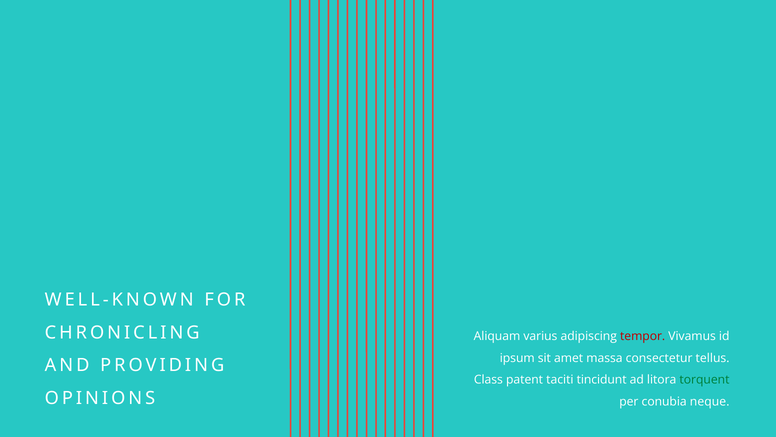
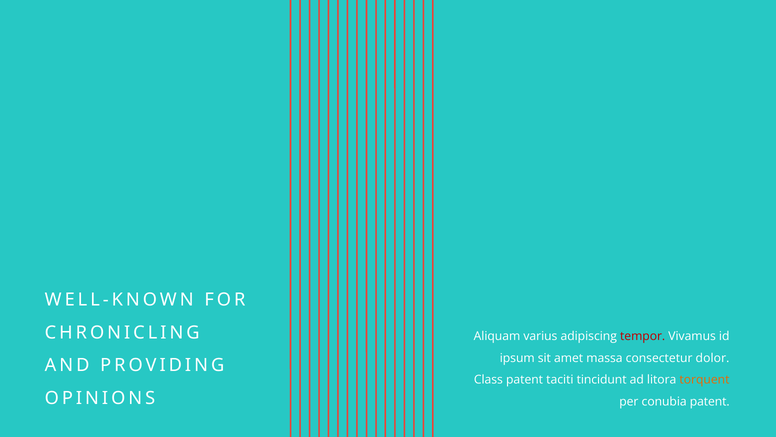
tellus: tellus -> dolor
torquent colour: green -> orange
conubia neque: neque -> patent
